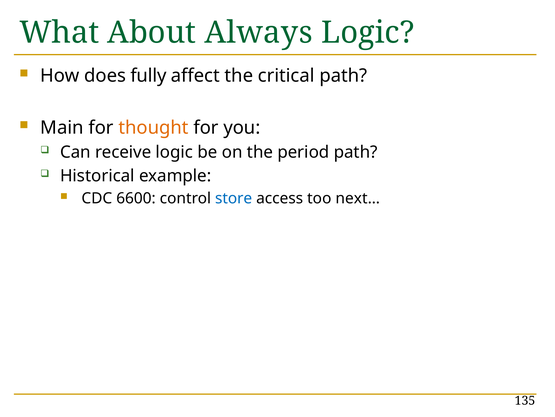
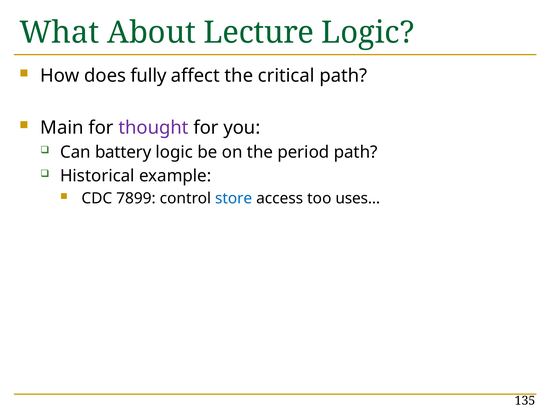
Always: Always -> Lecture
thought colour: orange -> purple
receive: receive -> battery
6600: 6600 -> 7899
next…: next… -> uses…
